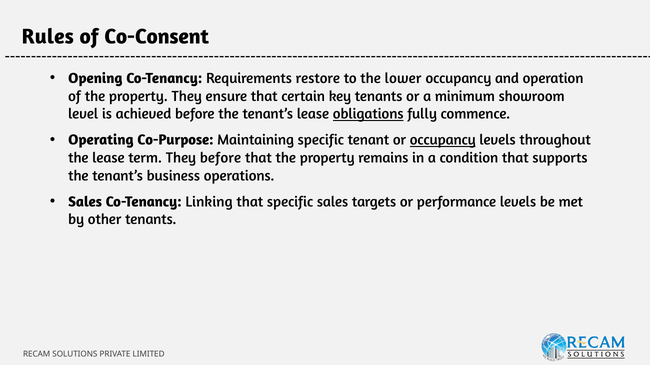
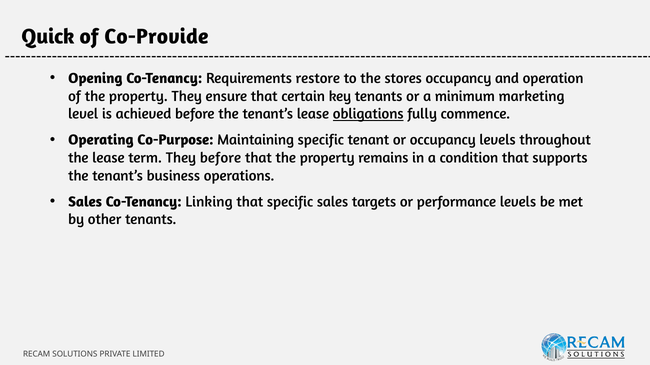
Rules: Rules -> Quick
Co-Consent: Co-Consent -> Co-Provide
lower: lower -> stores
showroom: showroom -> marketing
occupancy at (443, 140) underline: present -> none
